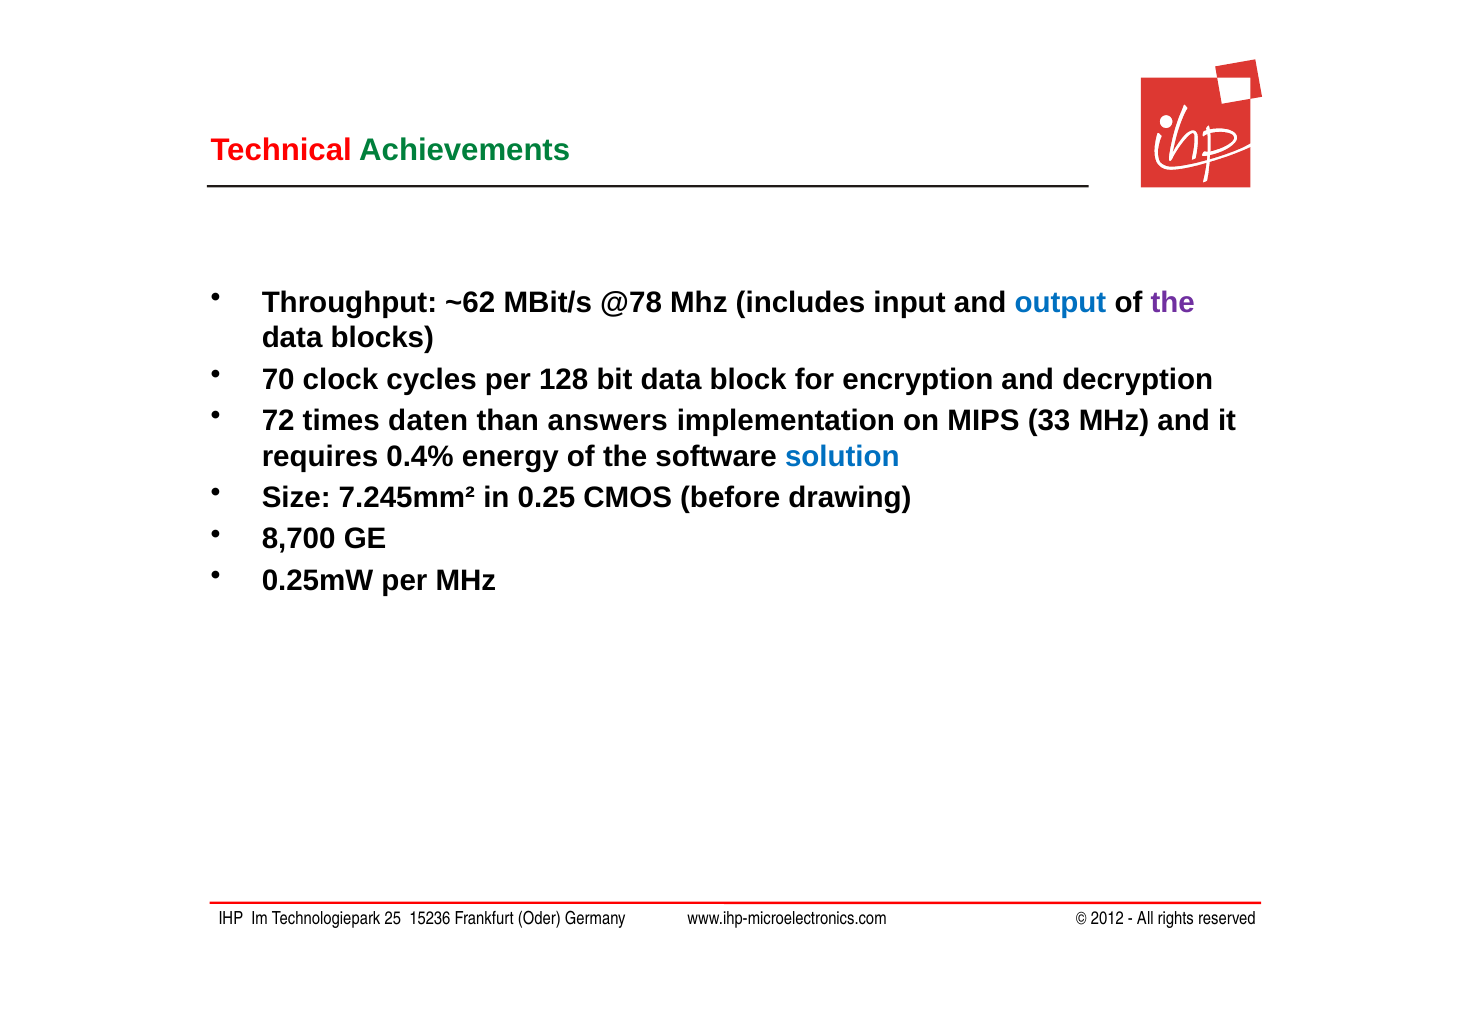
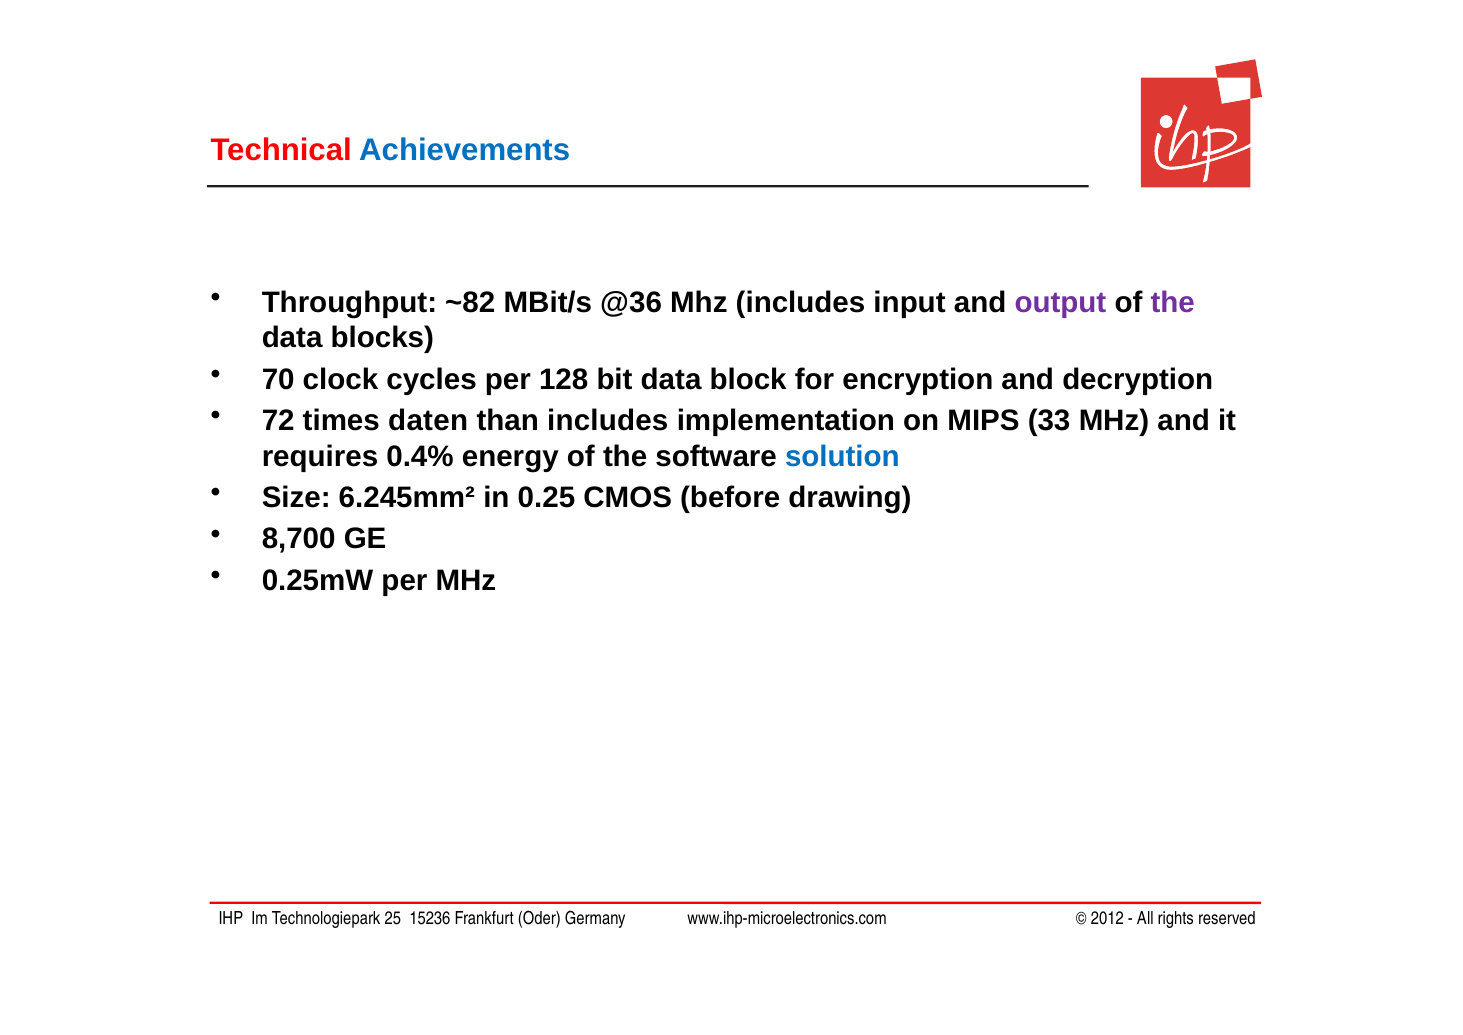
Achievements colour: green -> blue
~62: ~62 -> ~82
@78: @78 -> @36
output colour: blue -> purple
than answers: answers -> includes
7.245mm²: 7.245mm² -> 6.245mm²
